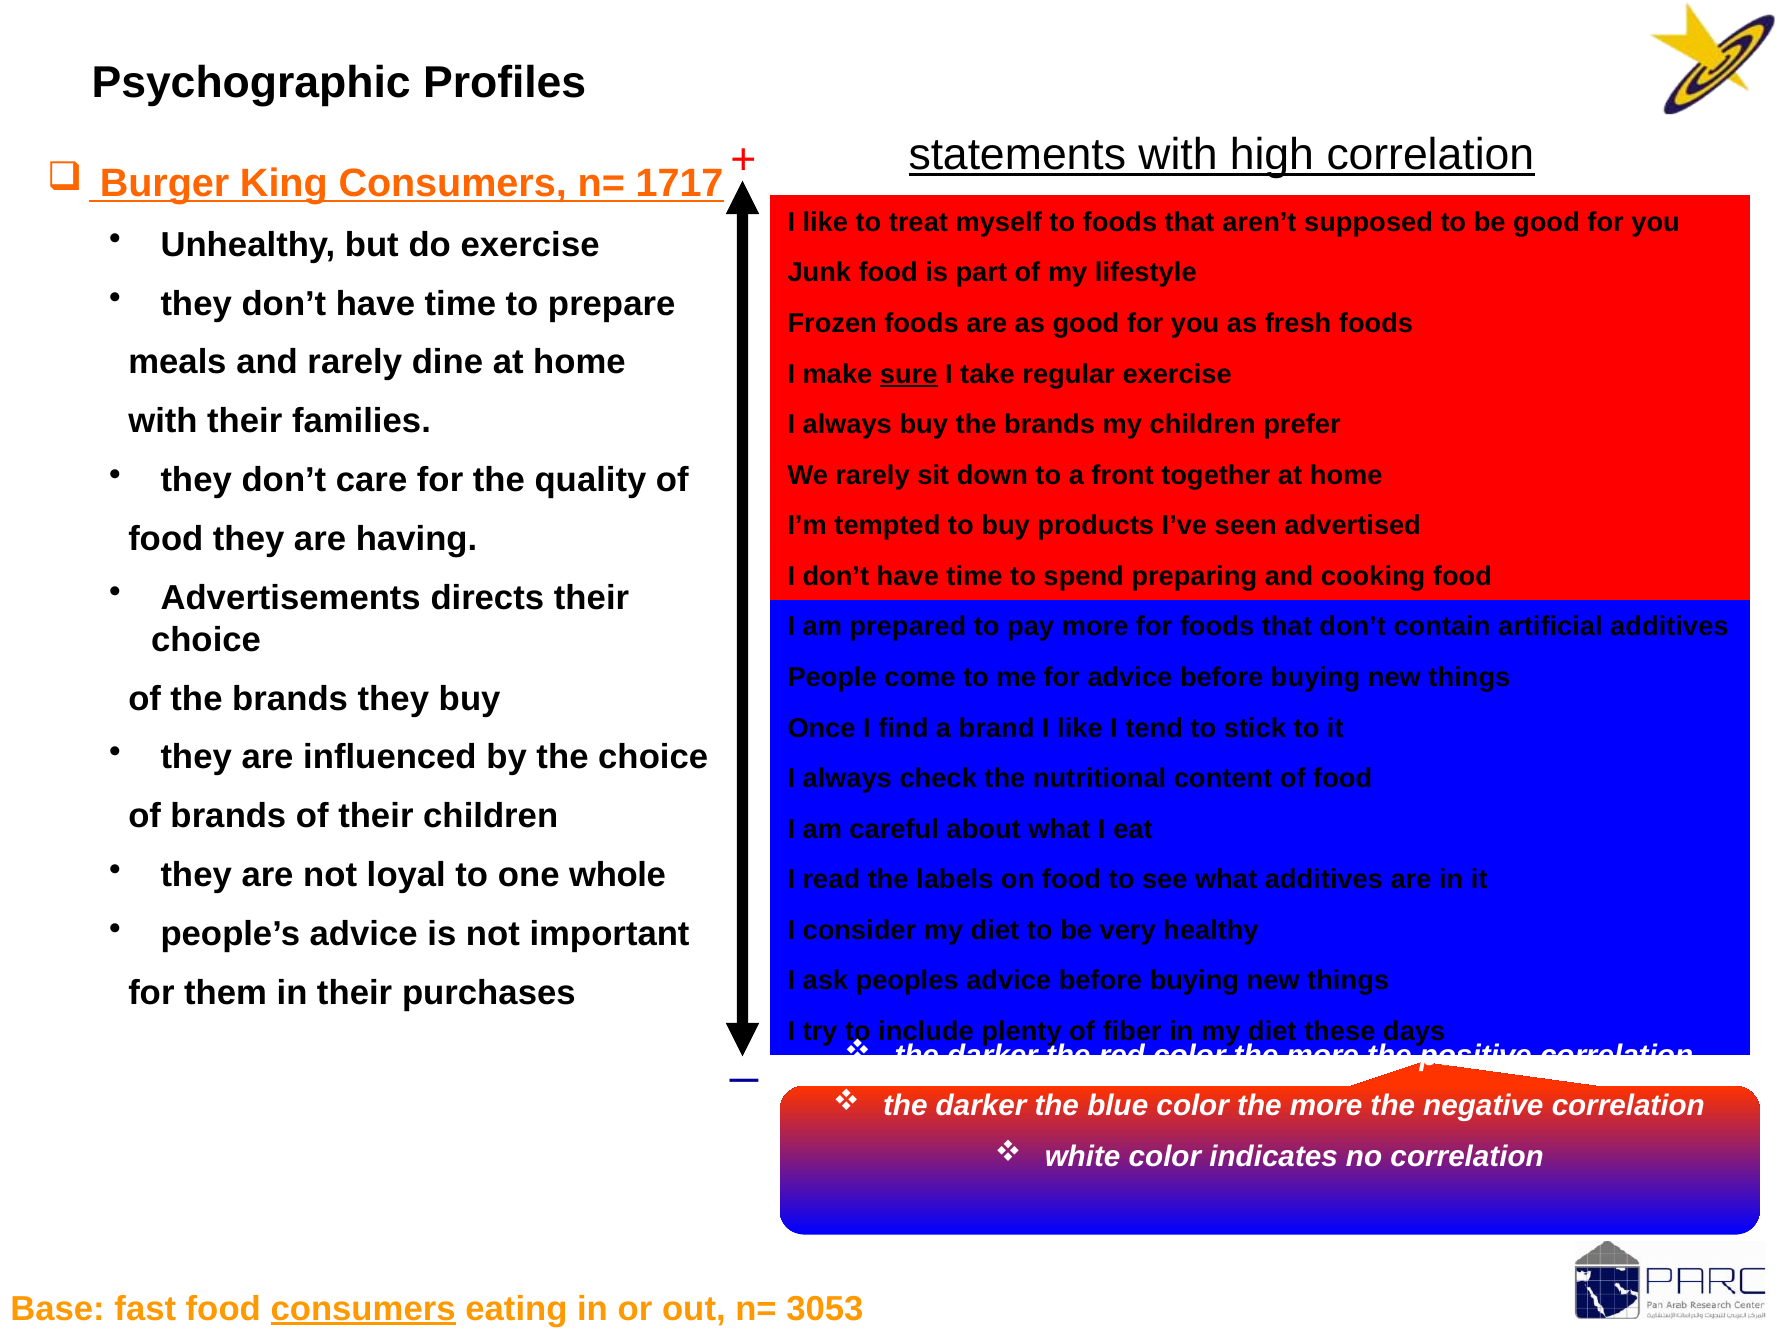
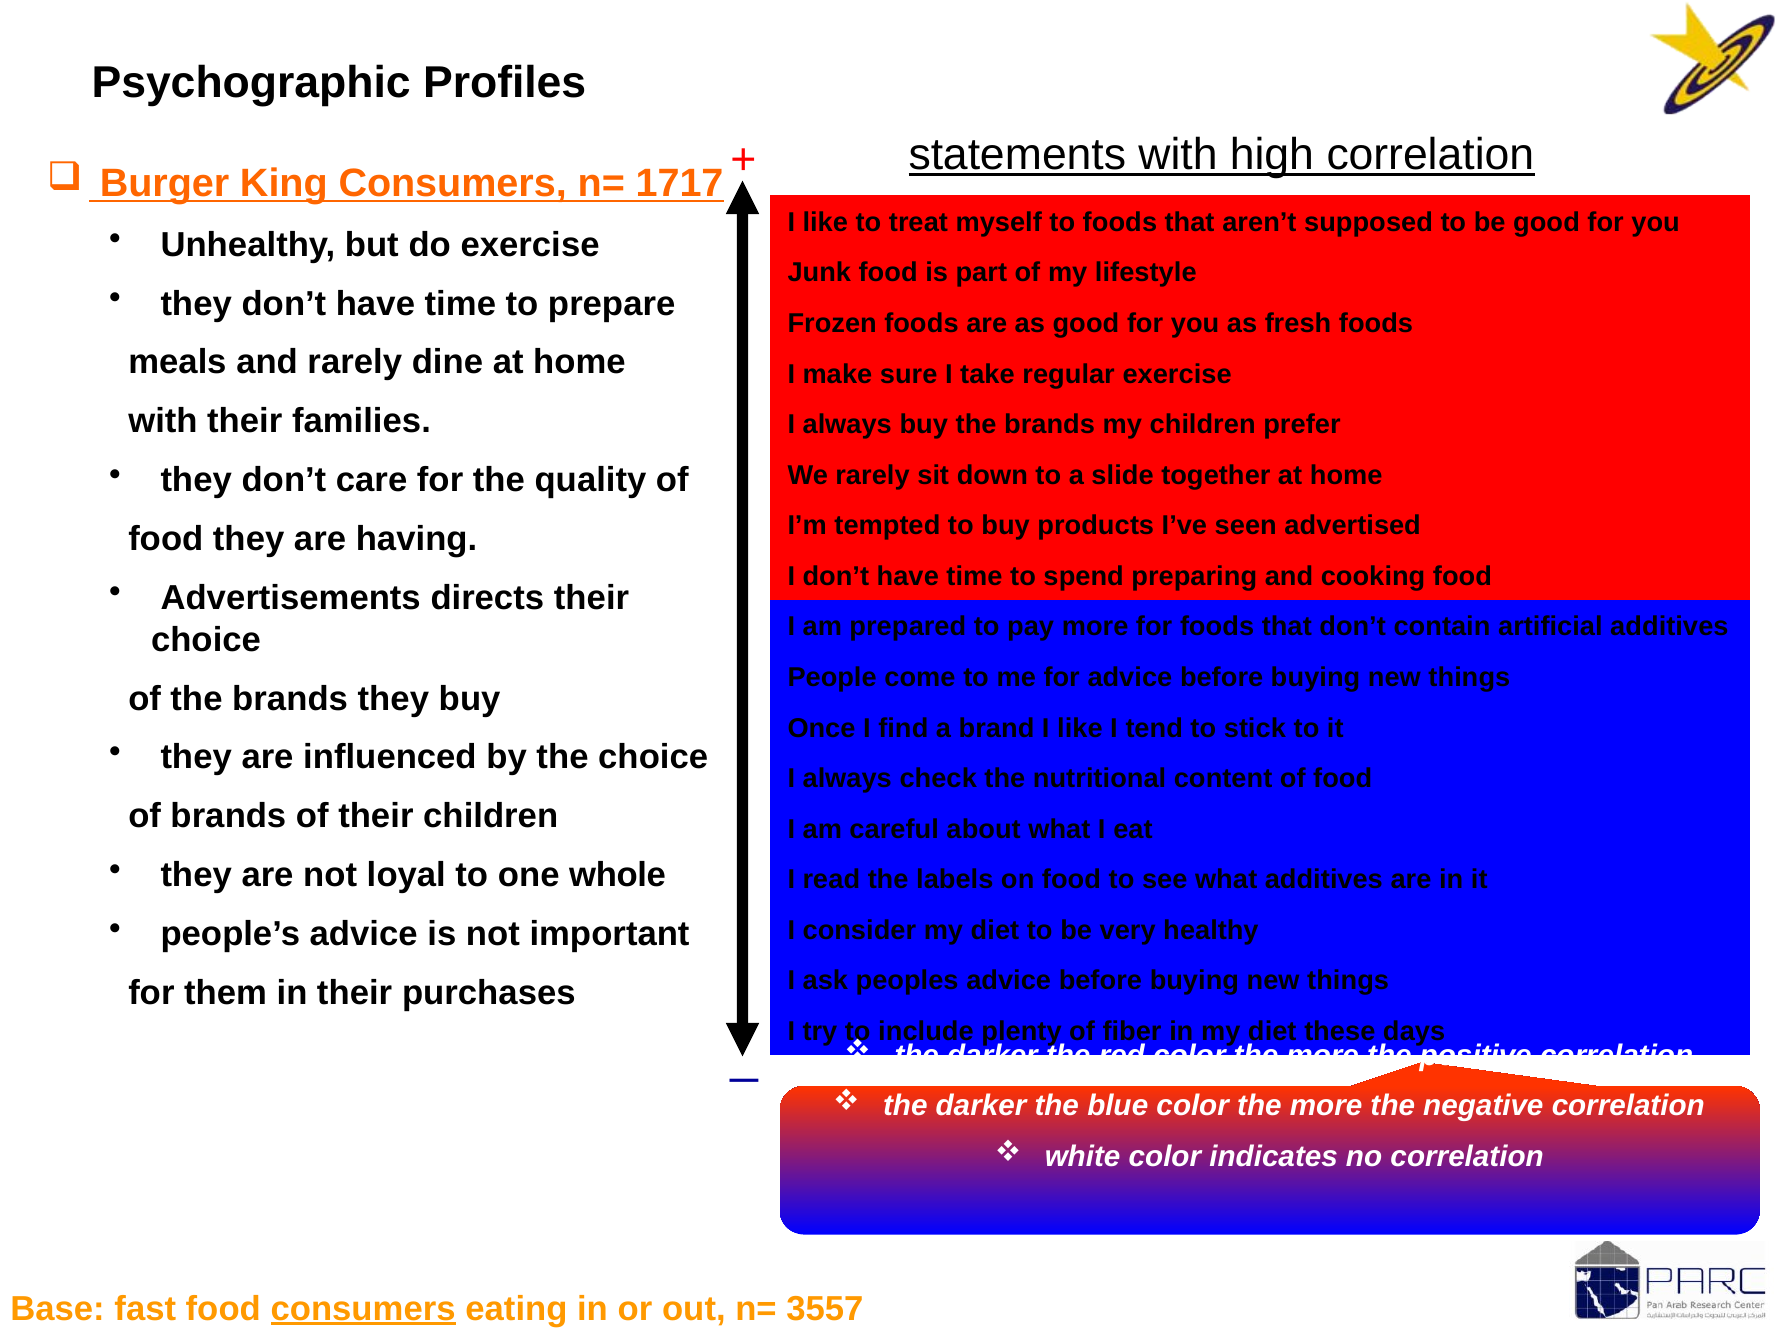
sure underline: present -> none
front: front -> slide
3053: 3053 -> 3557
